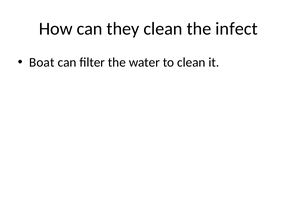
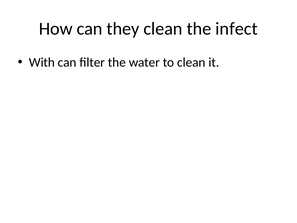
Boat: Boat -> With
